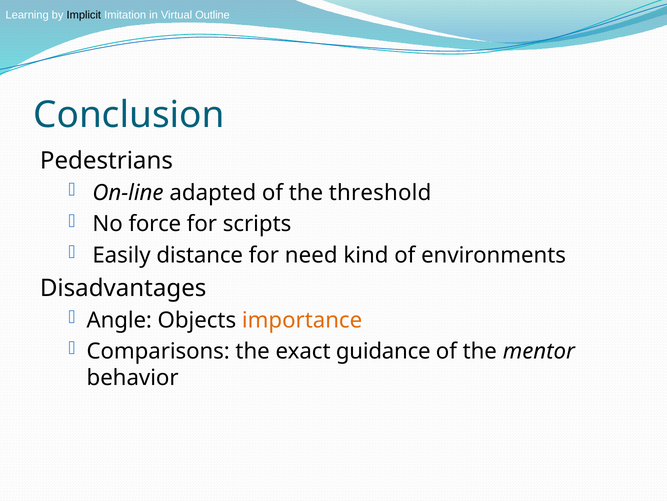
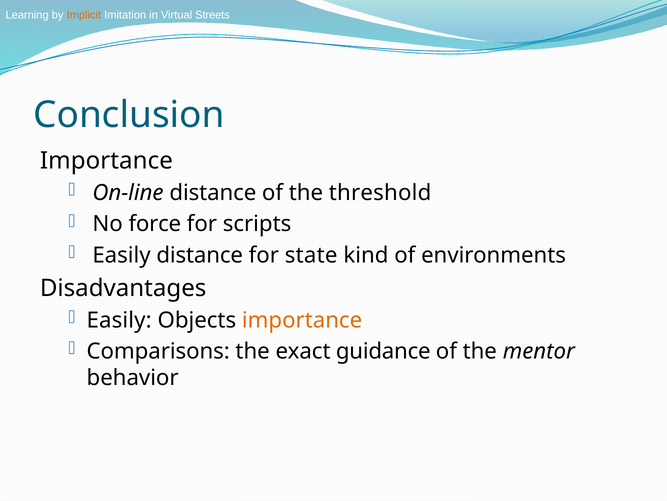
Implicit colour: black -> orange
Outline: Outline -> Streets
Pedestrians at (106, 161): Pedestrians -> Importance
On-line adapted: adapted -> distance
need: need -> state
Angle at (119, 320): Angle -> Easily
